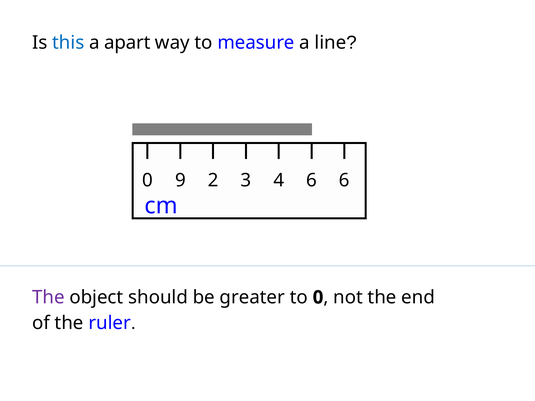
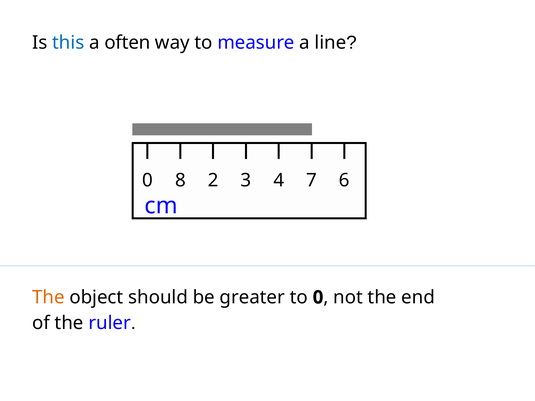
apart: apart -> often
9: 9 -> 8
4 6: 6 -> 7
The at (48, 298) colour: purple -> orange
